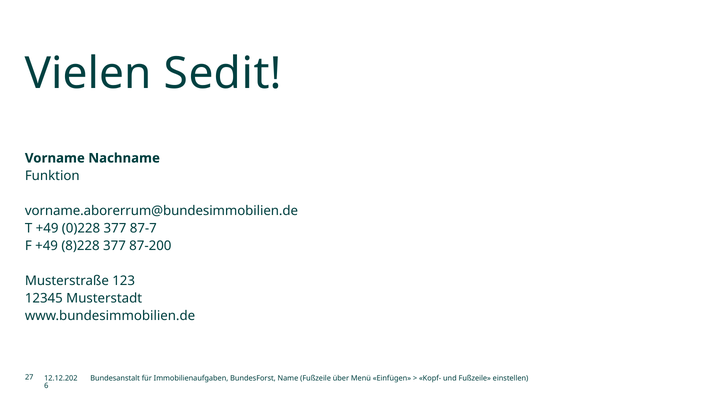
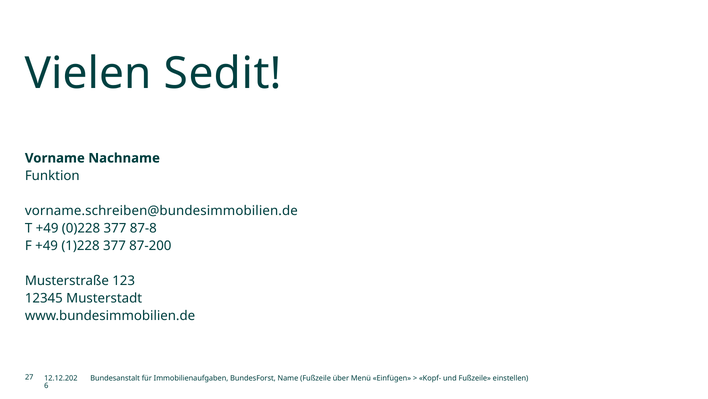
vorname.aborerrum@bundesimmobilien.de: vorname.aborerrum@bundesimmobilien.de -> vorname.schreiben@bundesimmobilien.de
87-7: 87-7 -> 87-8
8)228: 8)228 -> 1)228
